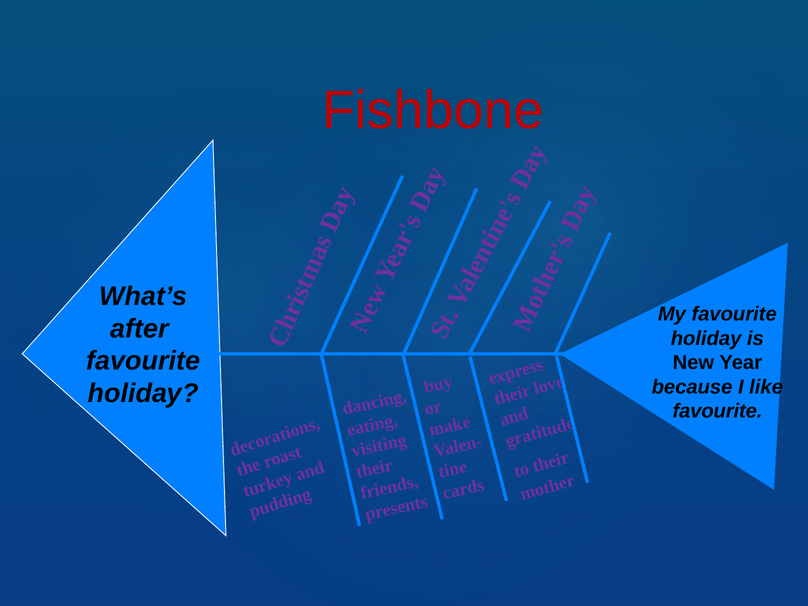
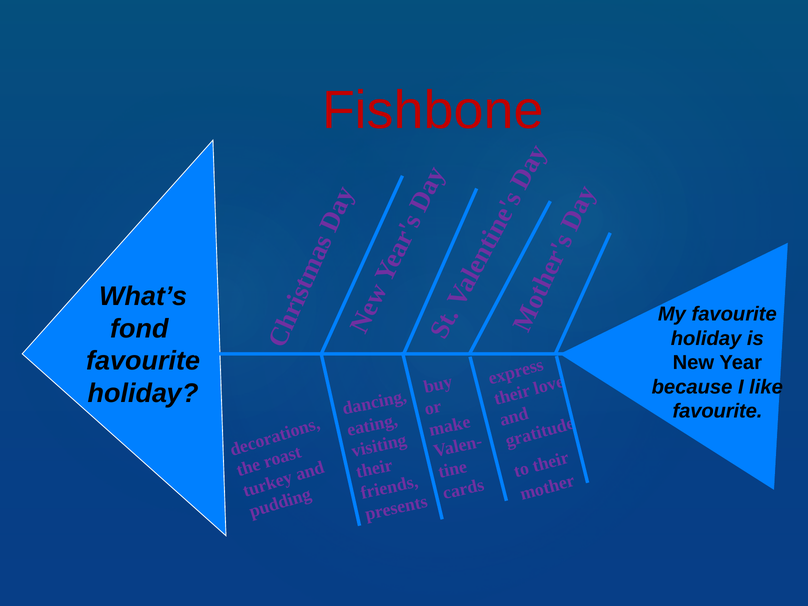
after: after -> fond
